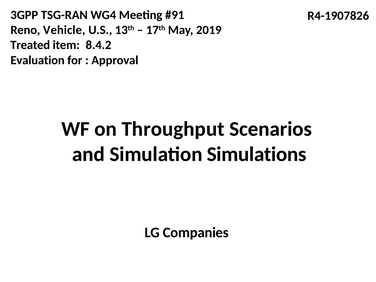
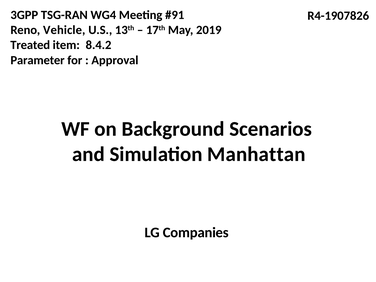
Evaluation: Evaluation -> Parameter
Throughput: Throughput -> Background
Simulations: Simulations -> Manhattan
